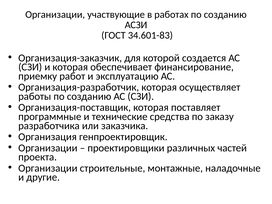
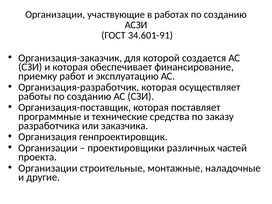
34.601-83: 34.601-83 -> 34.601-91
